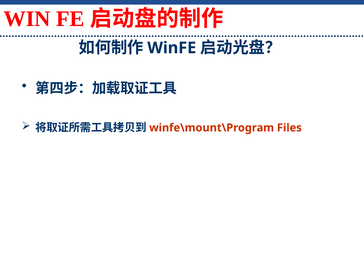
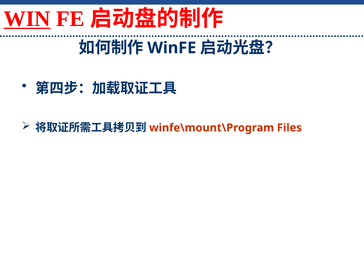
WIN underline: none -> present
